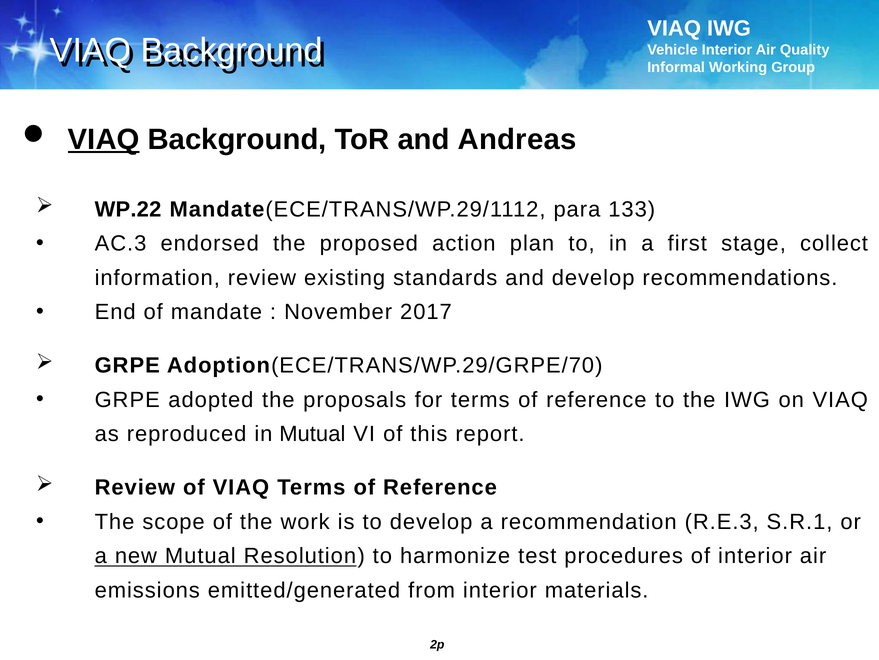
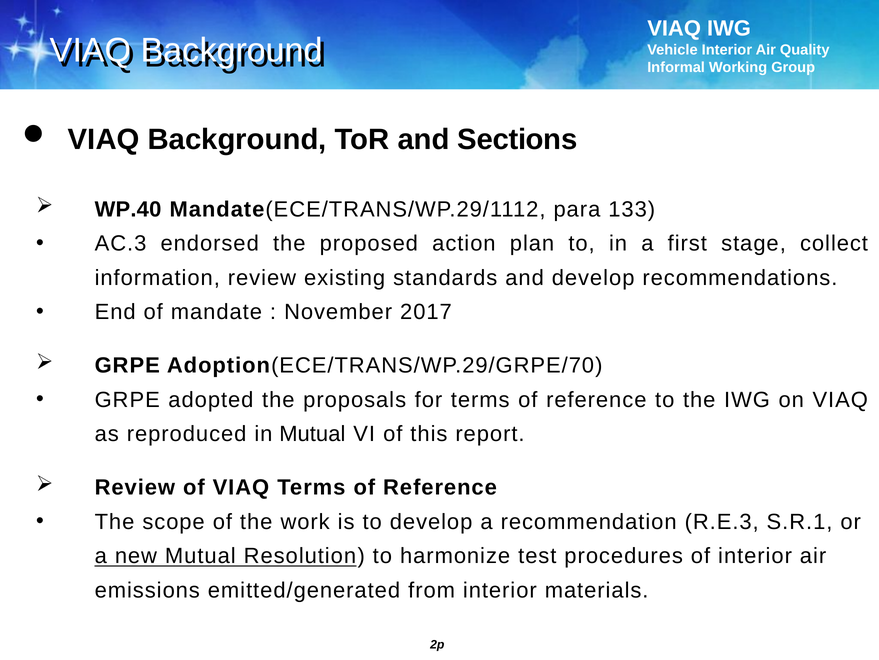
VIAQ at (104, 139) underline: present -> none
Andreas: Andreas -> Sections
WP.22: WP.22 -> WP.40
